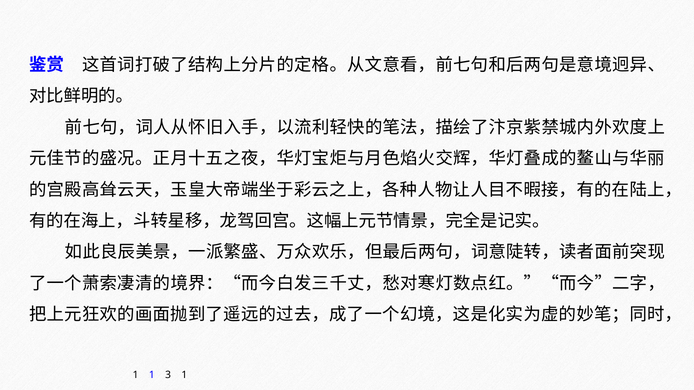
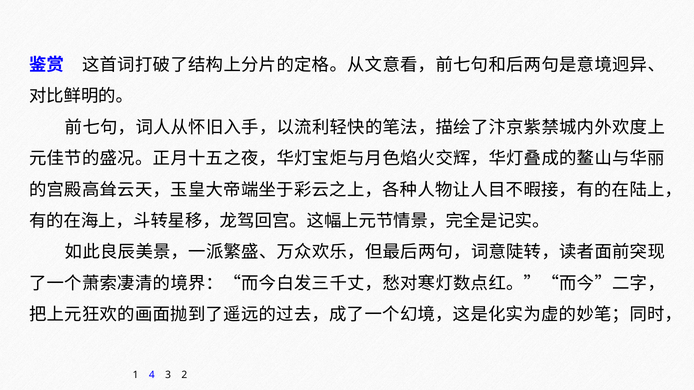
1 1: 1 -> 4
3 1: 1 -> 2
